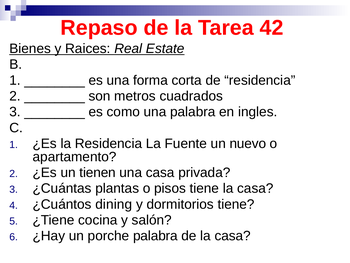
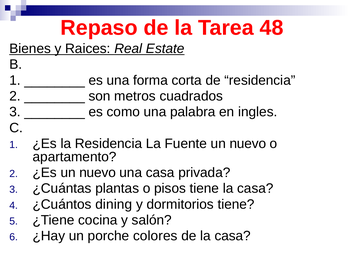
42: 42 -> 48
¿Es un tienen: tienen -> nuevo
porche palabra: palabra -> colores
